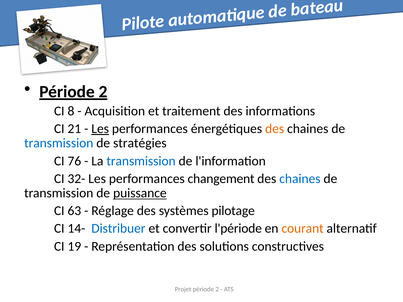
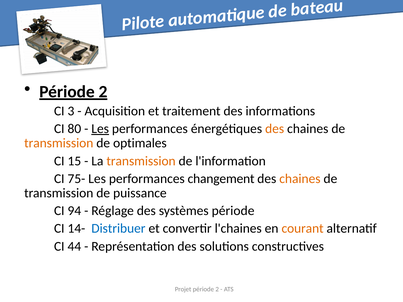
8: 8 -> 3
21: 21 -> 80
transmission at (59, 143) colour: blue -> orange
stratégies: stratégies -> optimales
76: 76 -> 15
transmission at (141, 161) colour: blue -> orange
32-: 32- -> 75-
chaines at (300, 179) colour: blue -> orange
puissance underline: present -> none
63: 63 -> 94
systèmes pilotage: pilotage -> période
l'période: l'période -> l'chaines
19: 19 -> 44
